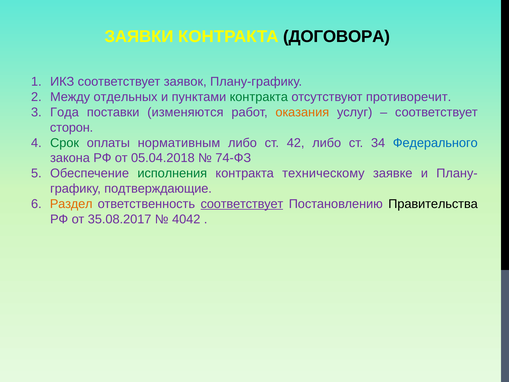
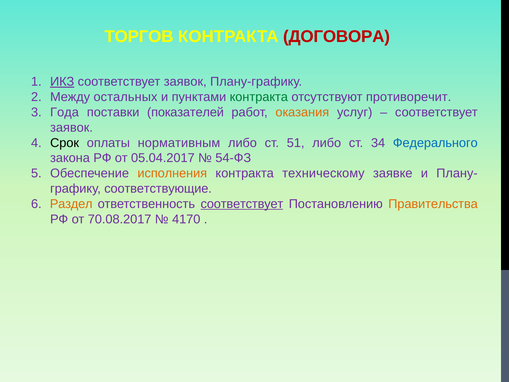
ЗАЯВКИ: ЗАЯВКИ -> ТОРГОВ
ДОГОВОРА colour: black -> red
ИКЗ underline: none -> present
отдельных: отдельных -> остальных
изменяются: изменяются -> показателей
сторон at (72, 127): сторон -> заявок
Срок colour: green -> black
42: 42 -> 51
05.04.2018: 05.04.2018 -> 05.04.2017
74-ФЗ: 74-ФЗ -> 54-ФЗ
исполнения colour: green -> orange
подтверждающие: подтверждающие -> соответствующие
Правительства colour: black -> orange
35.08.2017: 35.08.2017 -> 70.08.2017
4042: 4042 -> 4170
